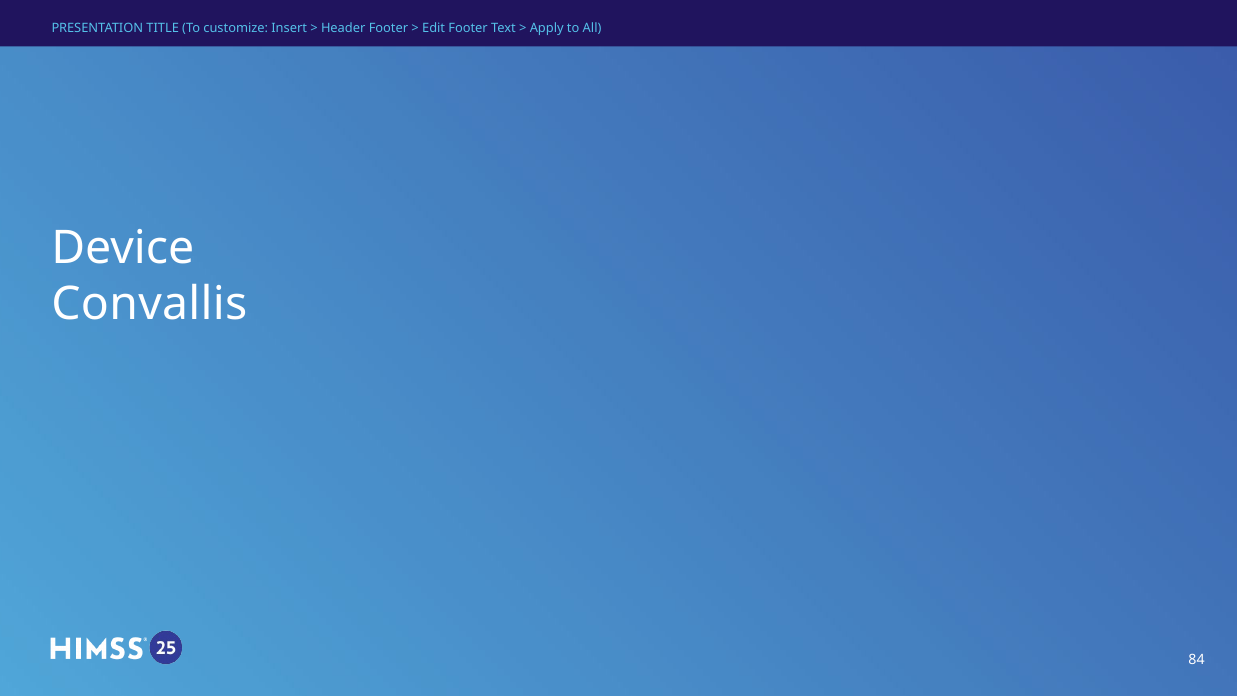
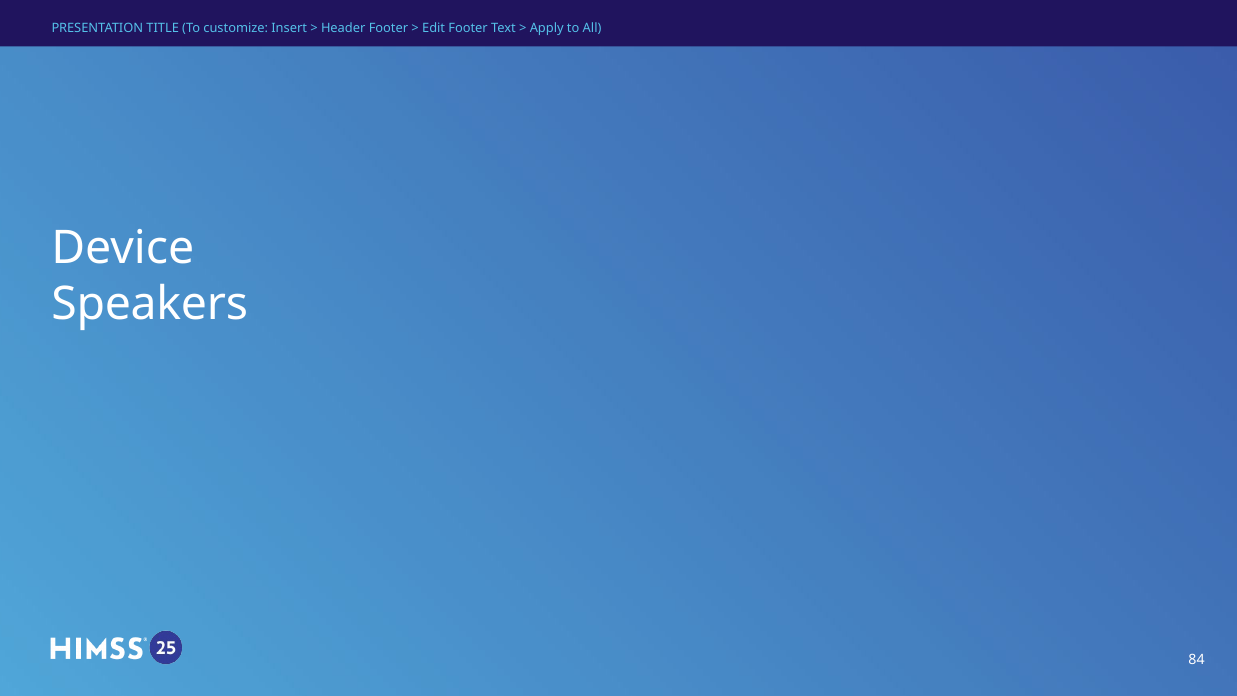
Convallis: Convallis -> Speakers
